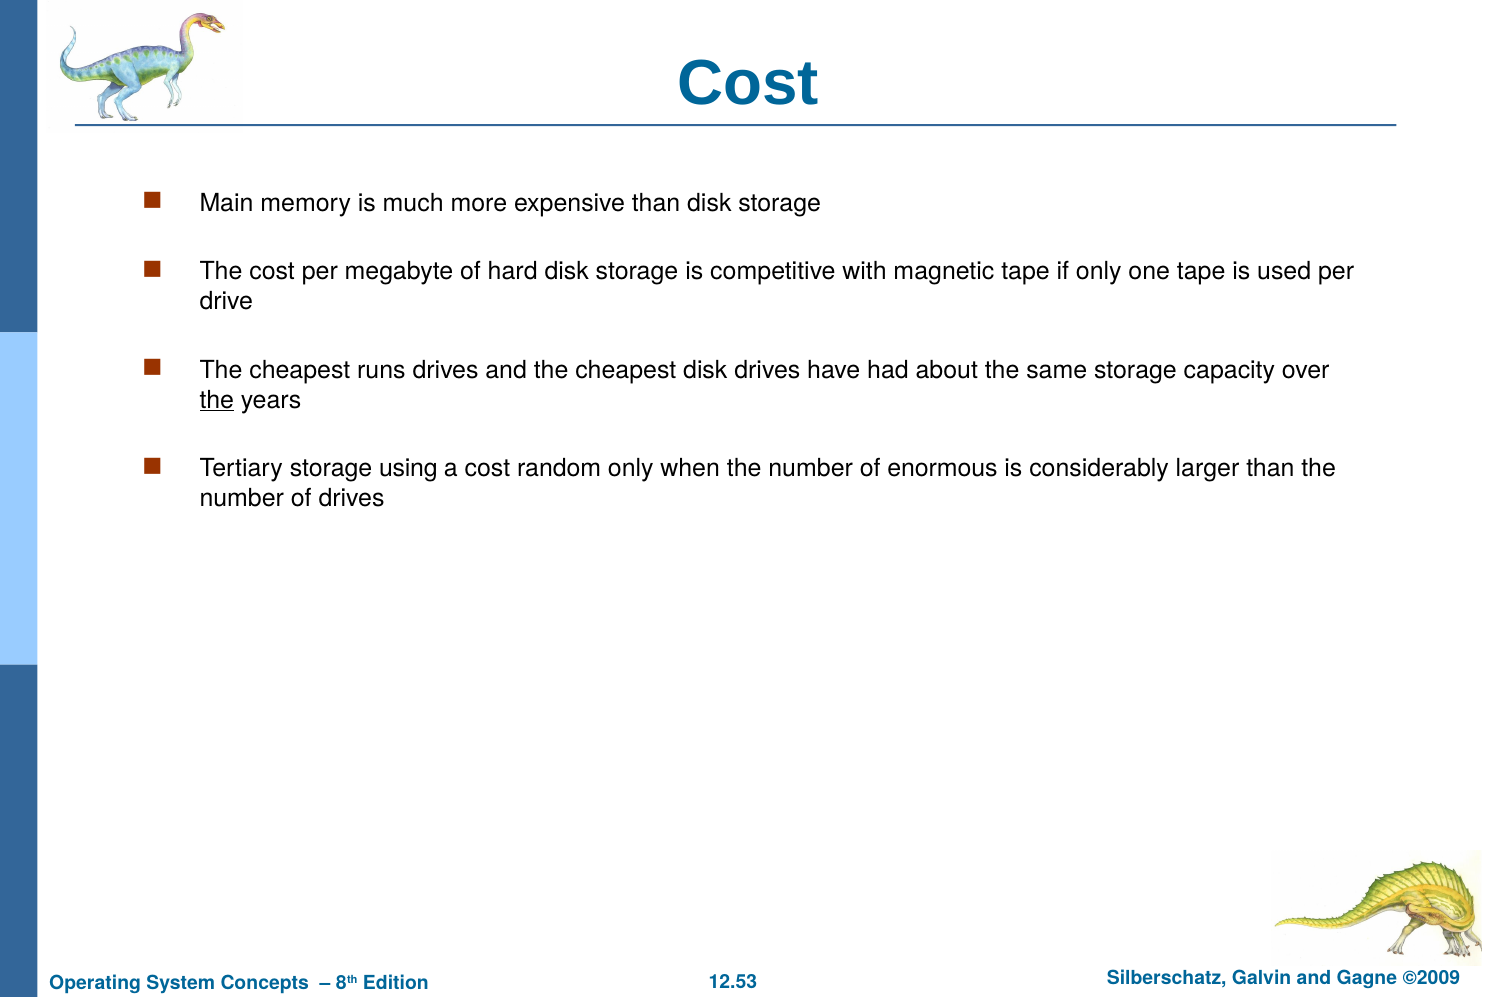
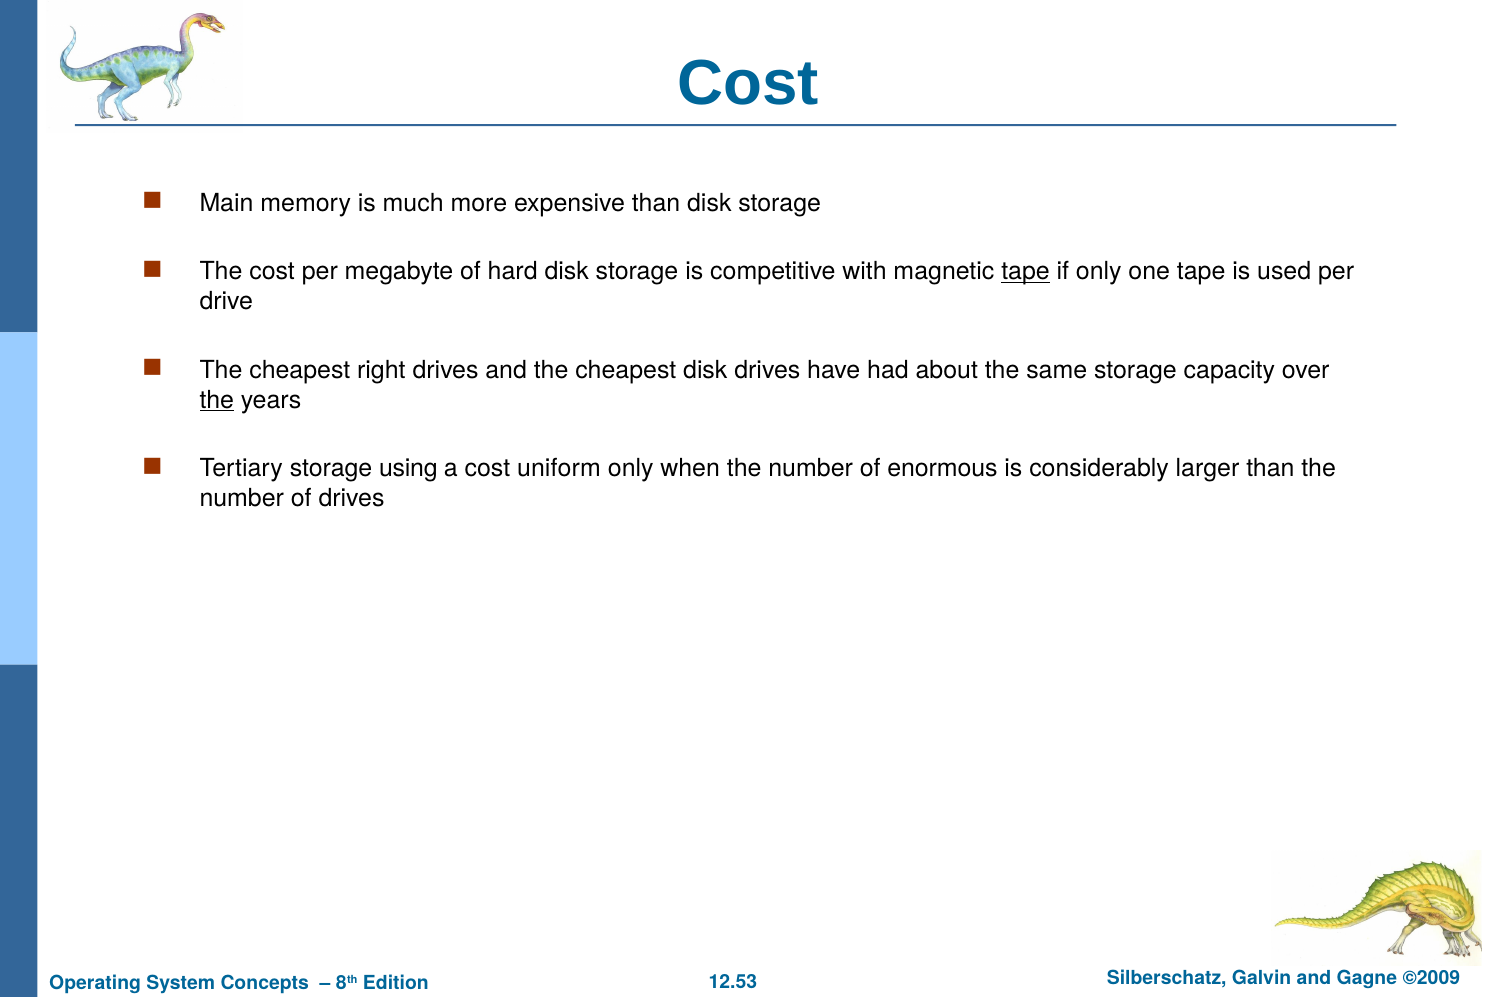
tape at (1026, 272) underline: none -> present
runs: runs -> right
random: random -> uniform
